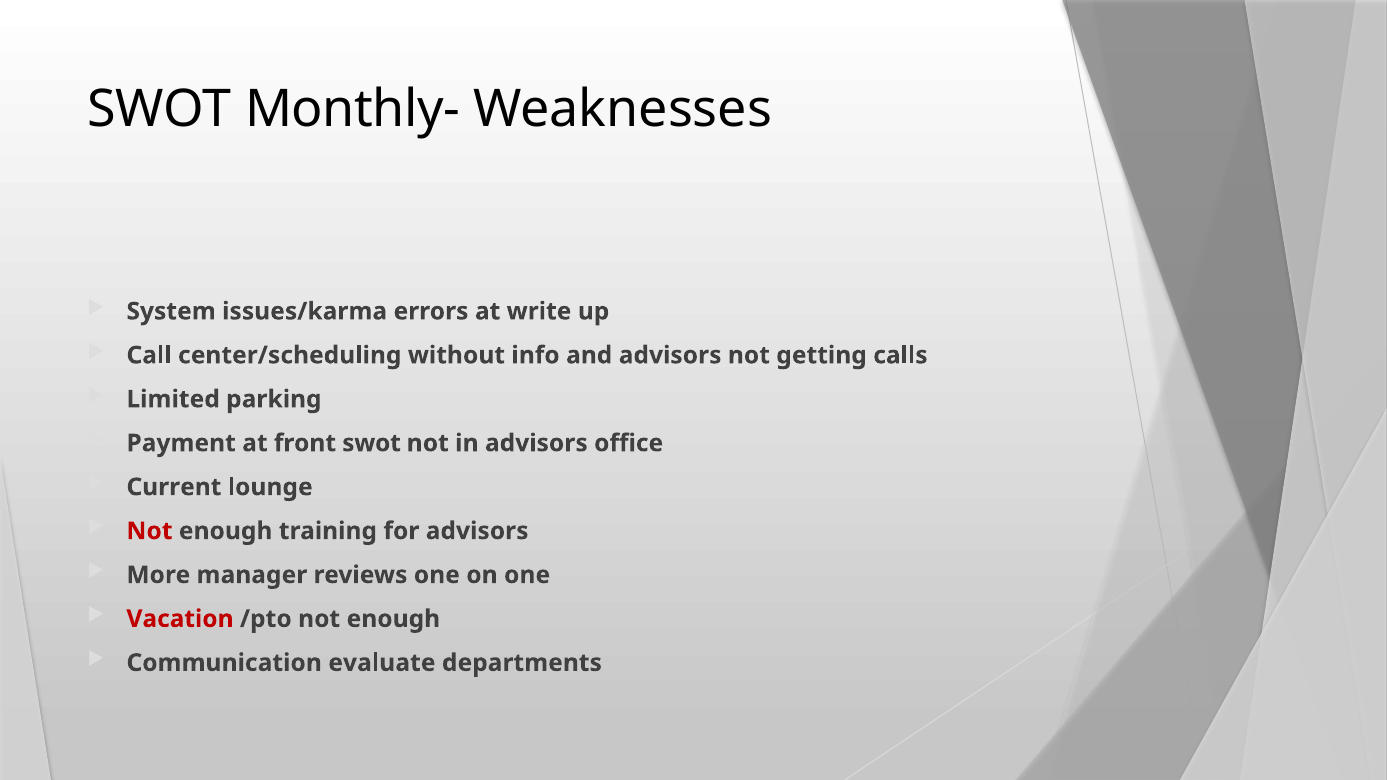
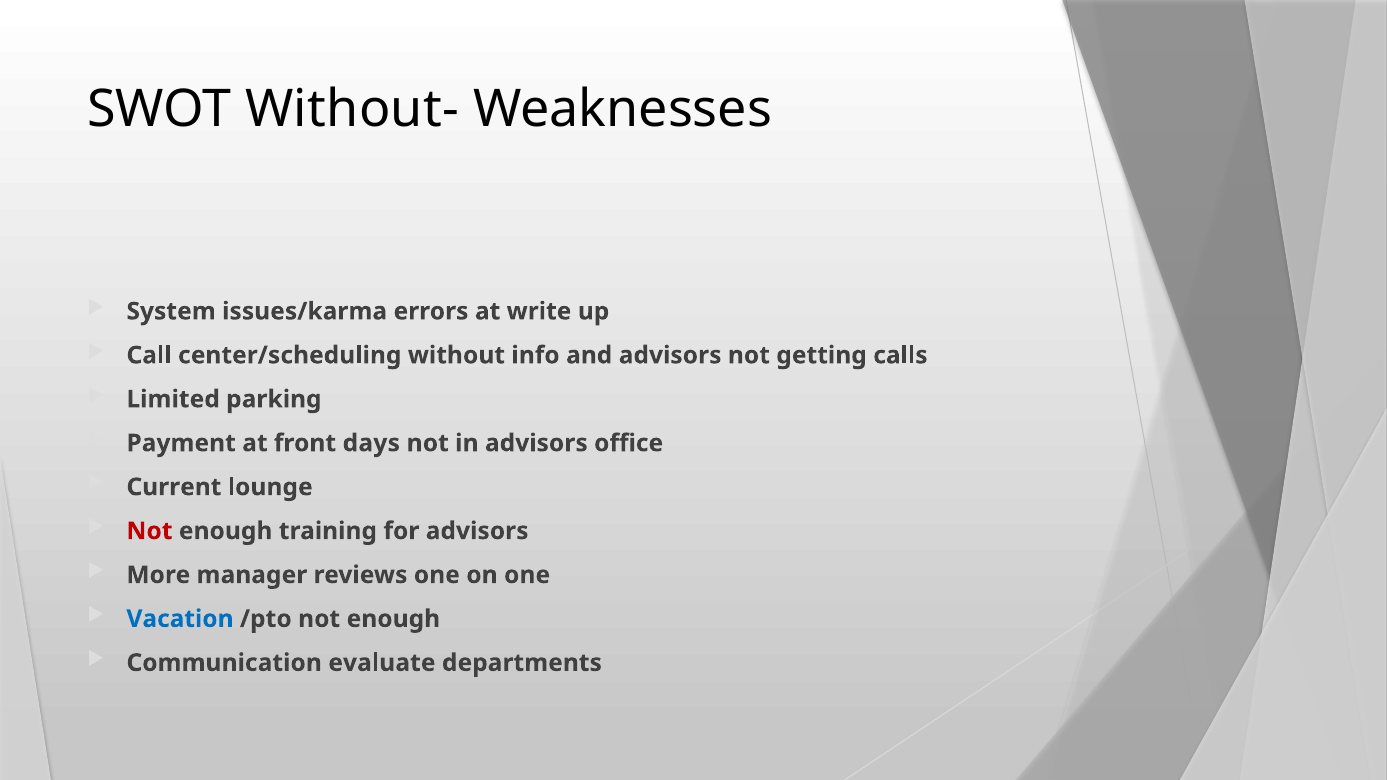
Monthly-: Monthly- -> Without-
front swot: swot -> days
Vacation colour: red -> blue
